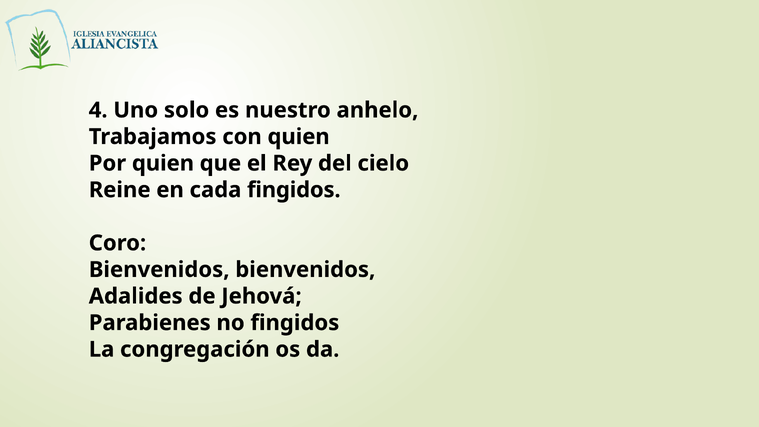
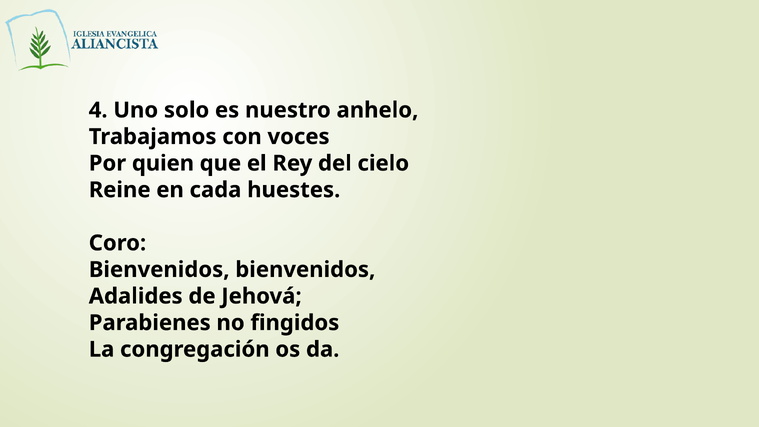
con quien: quien -> voces
cada fingidos: fingidos -> huestes
